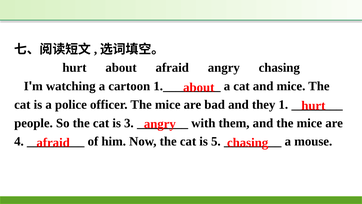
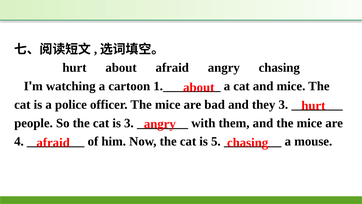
they 1: 1 -> 3
